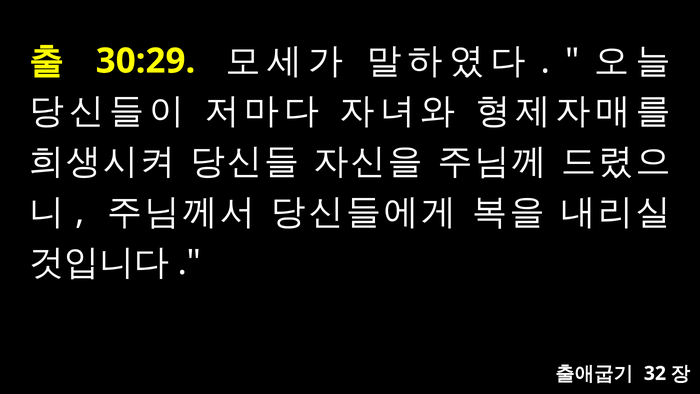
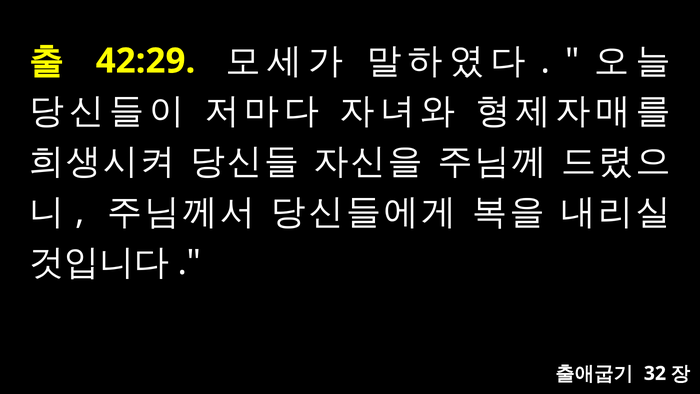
30:29: 30:29 -> 42:29
